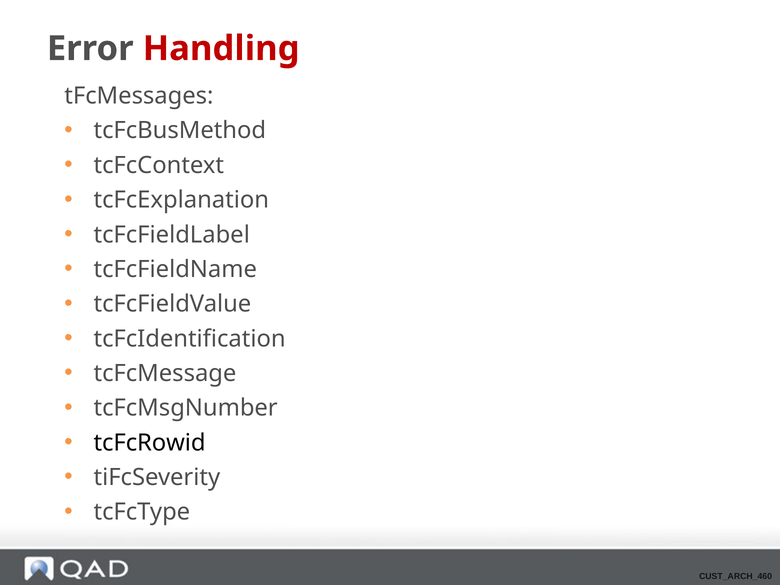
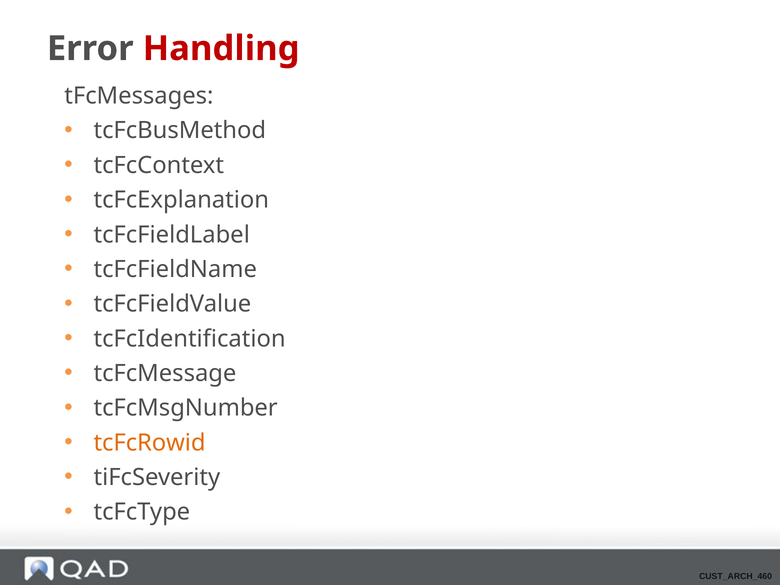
tcFcRowid colour: black -> orange
